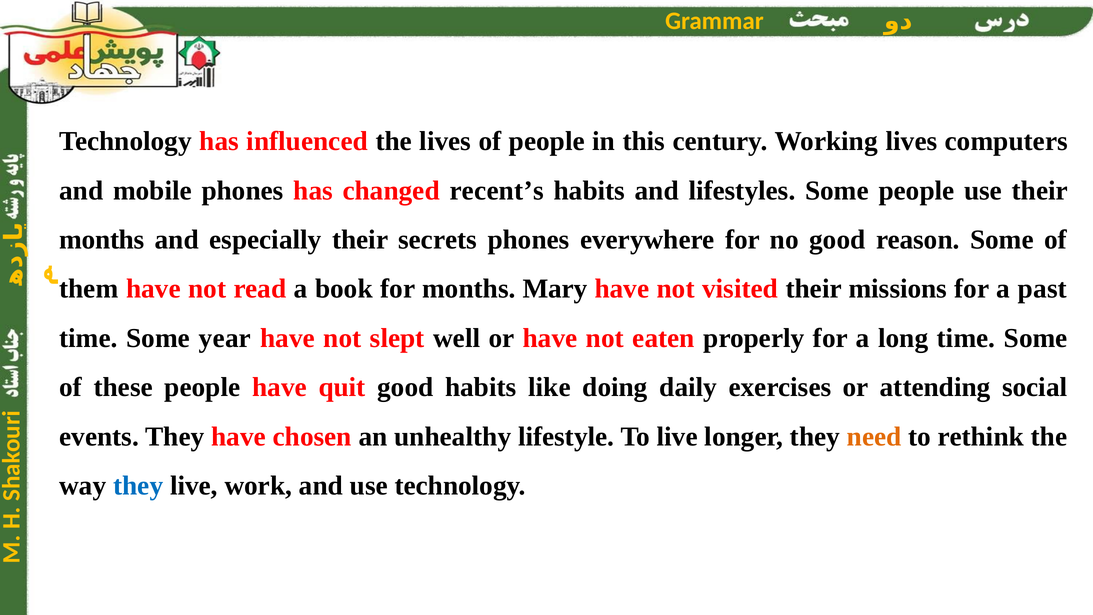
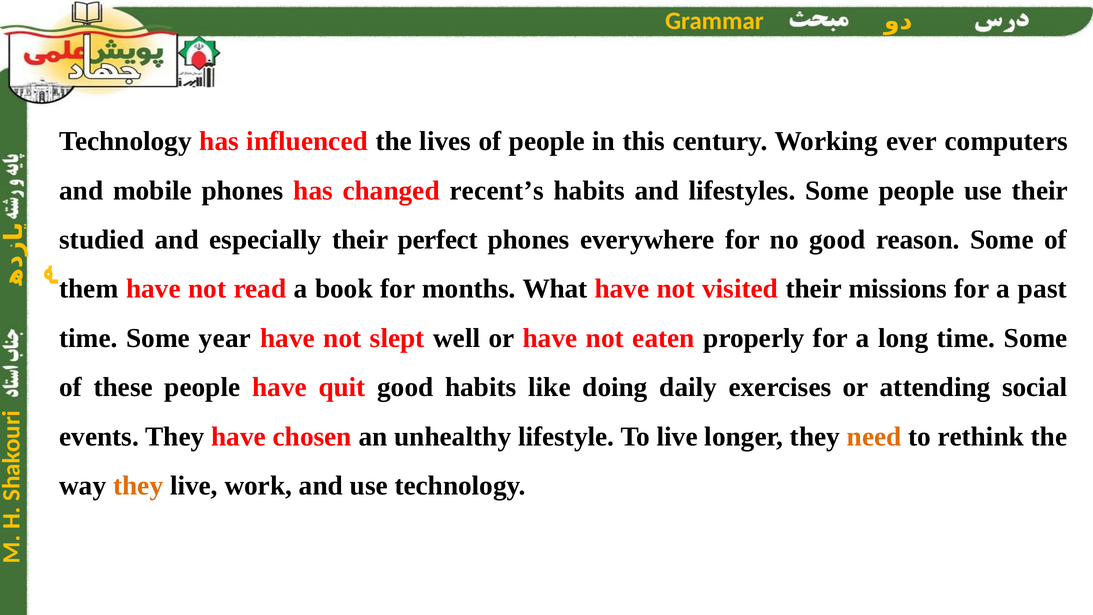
Working lives: lives -> ever
months at (102, 240): months -> studied
secrets: secrets -> perfect
Mary: Mary -> What
they at (138, 486) colour: blue -> orange
